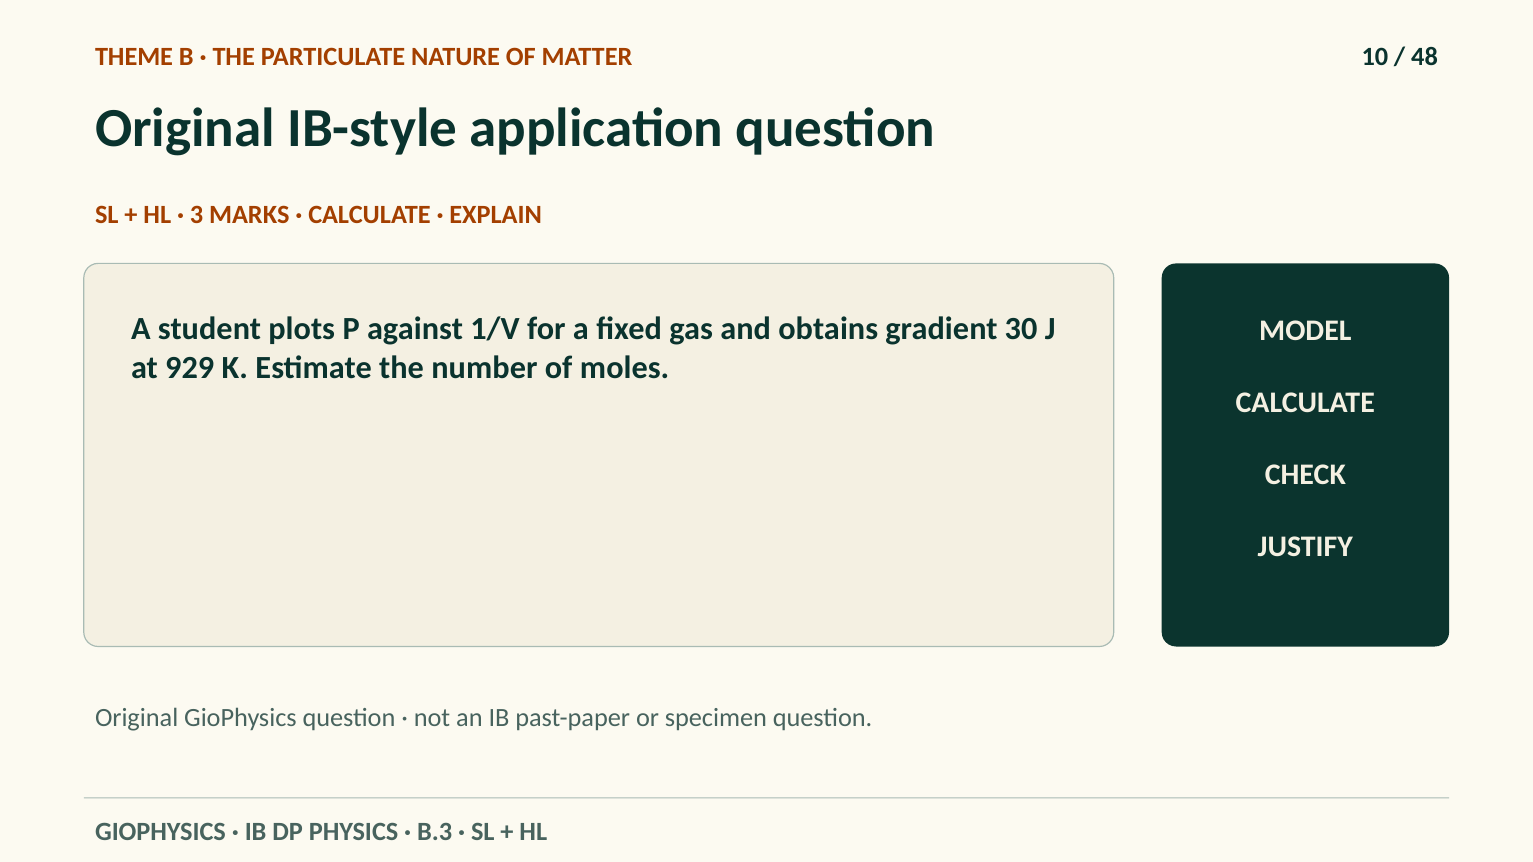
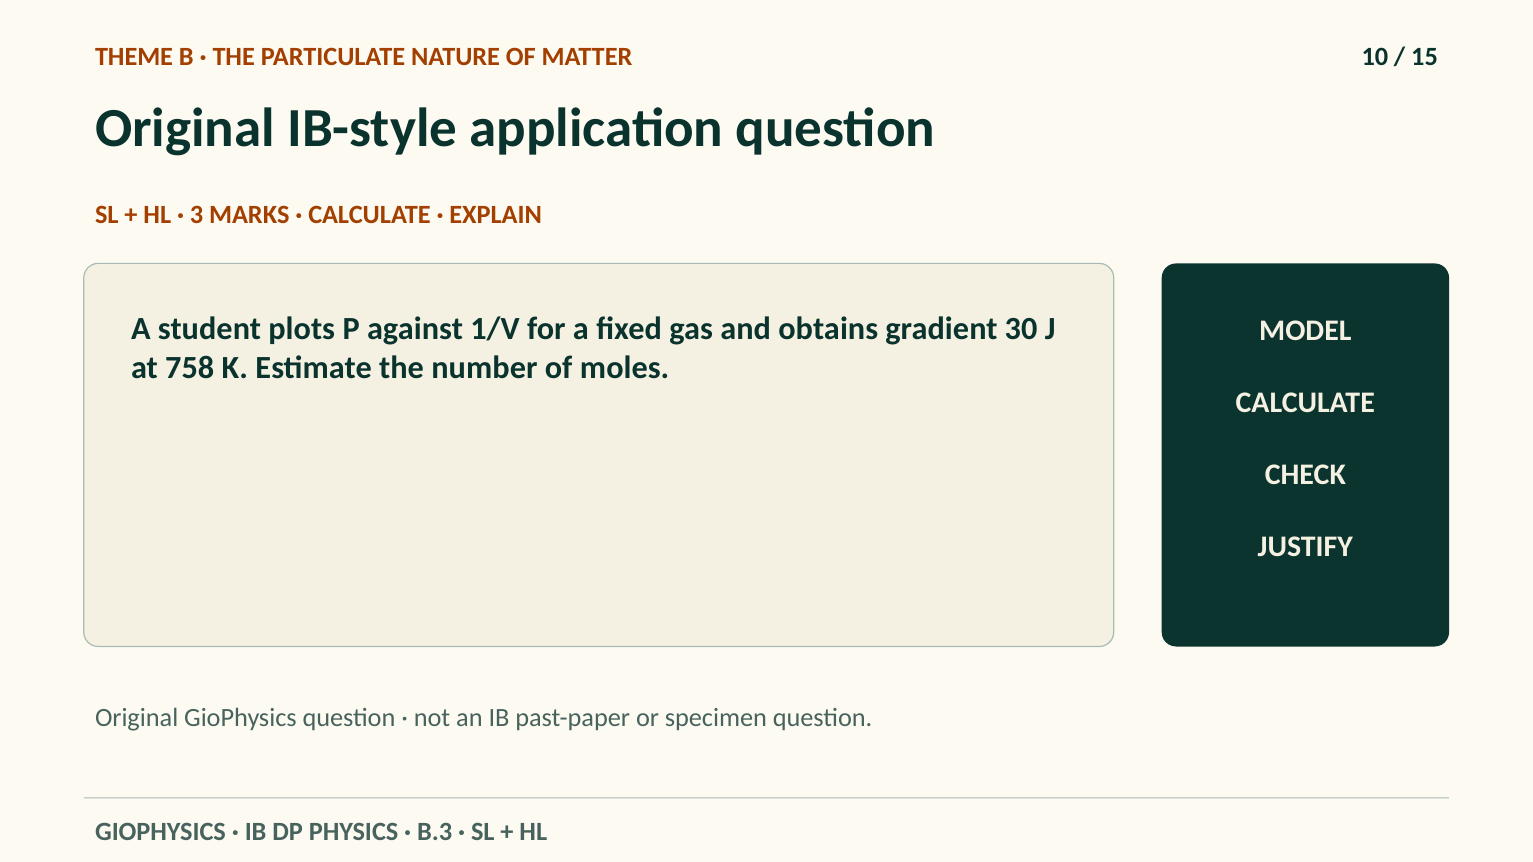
48: 48 -> 15
929: 929 -> 758
